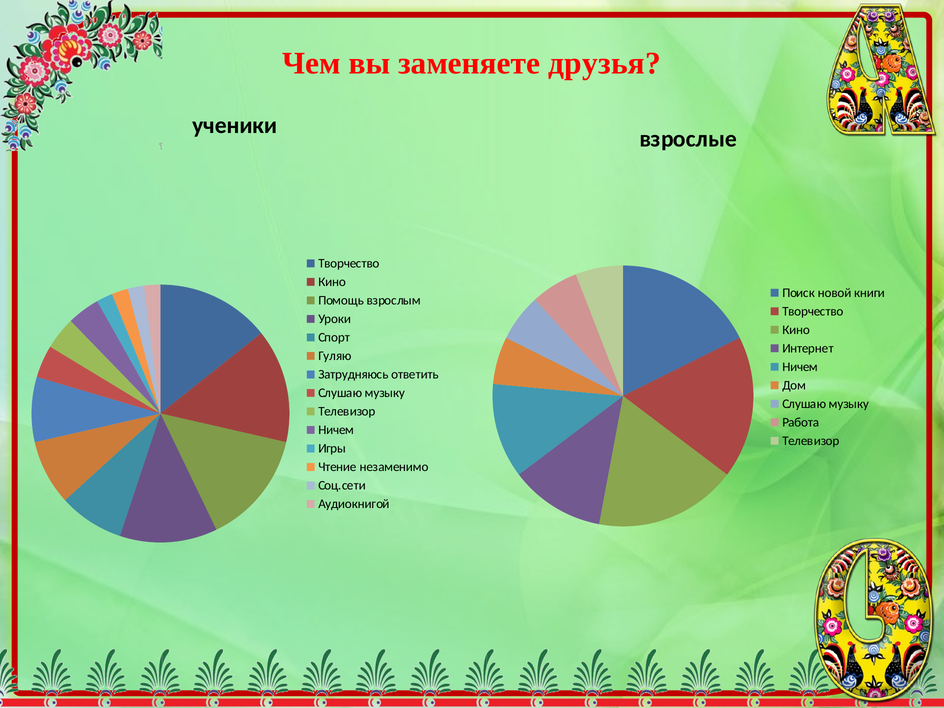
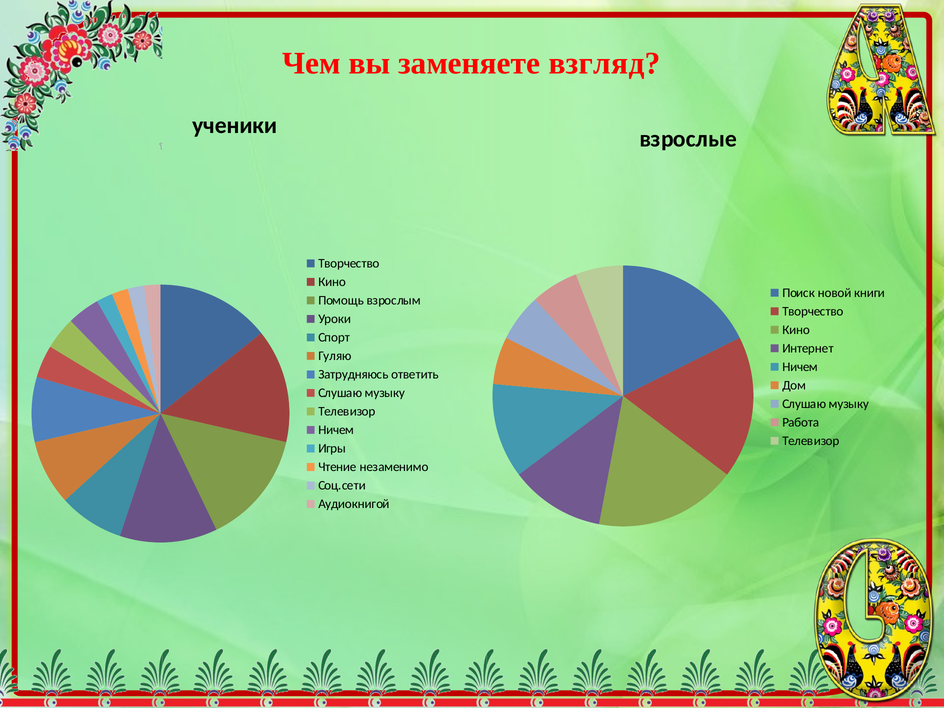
друзья: друзья -> взгляд
